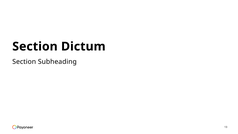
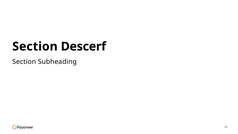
Dictum: Dictum -> Descerf
